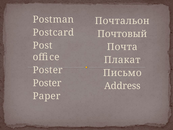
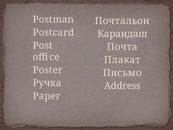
Почтовый: Почтовый -> Карандаш
Poster at (47, 83): Poster -> Ручка
